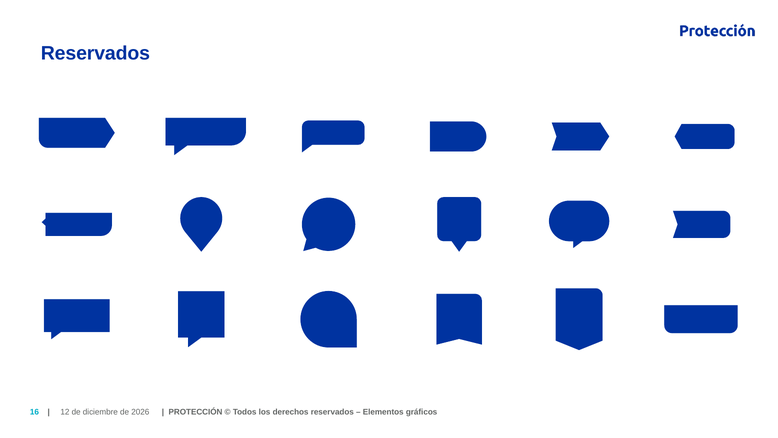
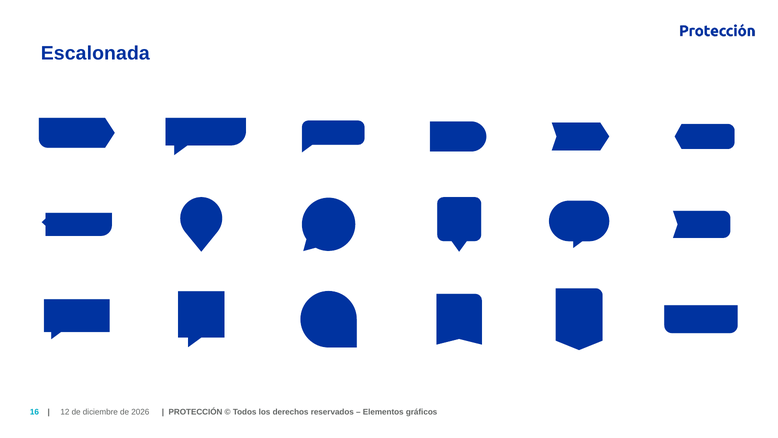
Reservados at (95, 53): Reservados -> Escalonada
